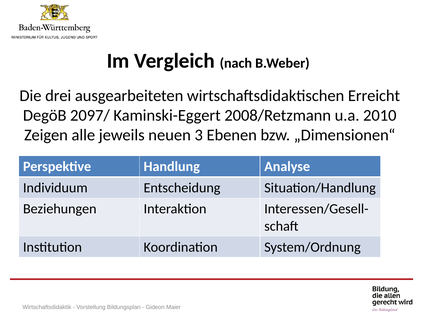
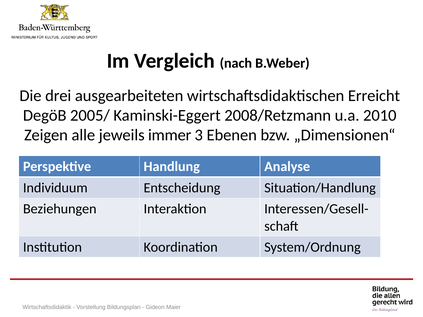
2097/: 2097/ -> 2005/
neuen: neuen -> immer
